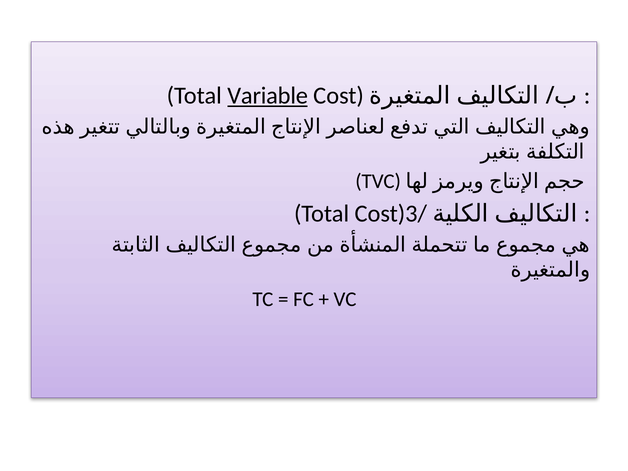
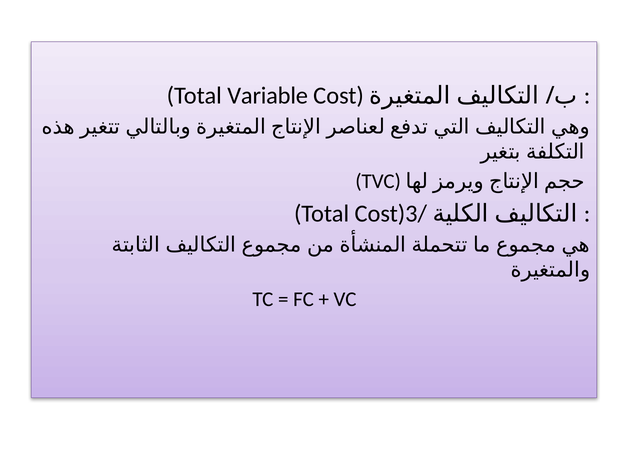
Variable underline: present -> none
